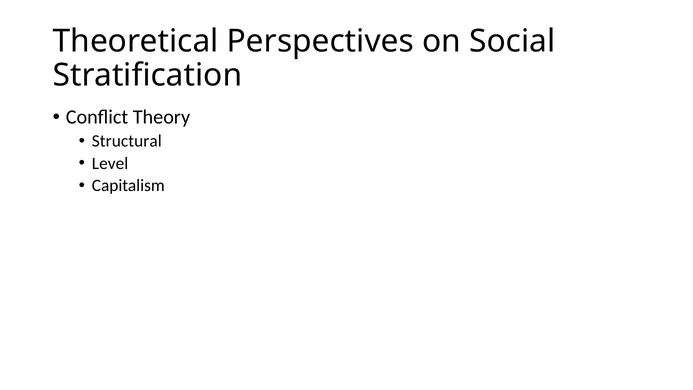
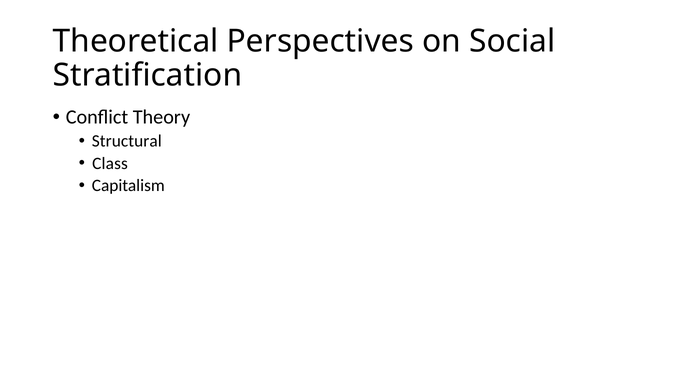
Level: Level -> Class
